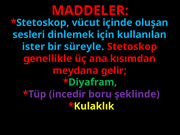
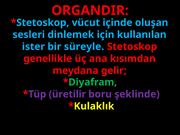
MADDELER: MADDELER -> ORGANDIR
incedir: incedir -> üretilir
